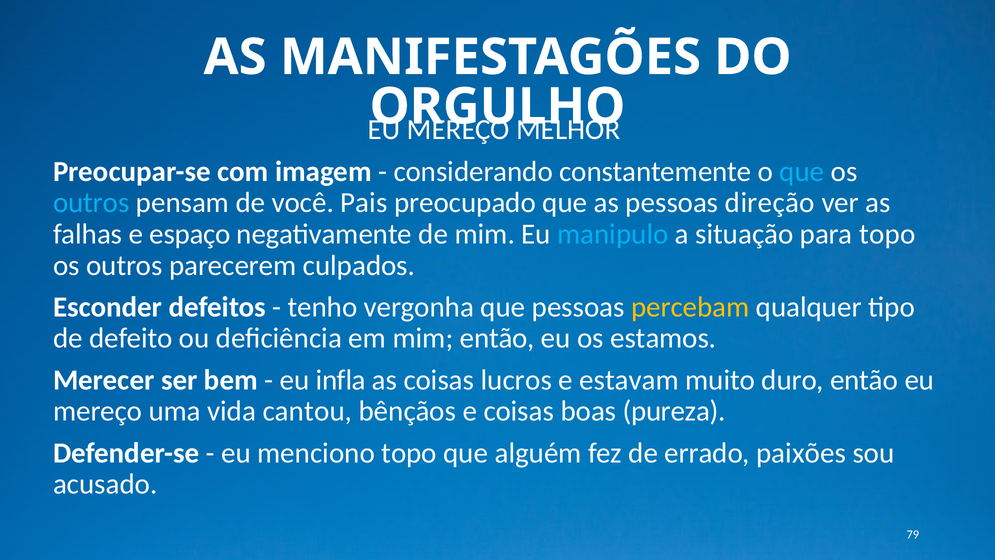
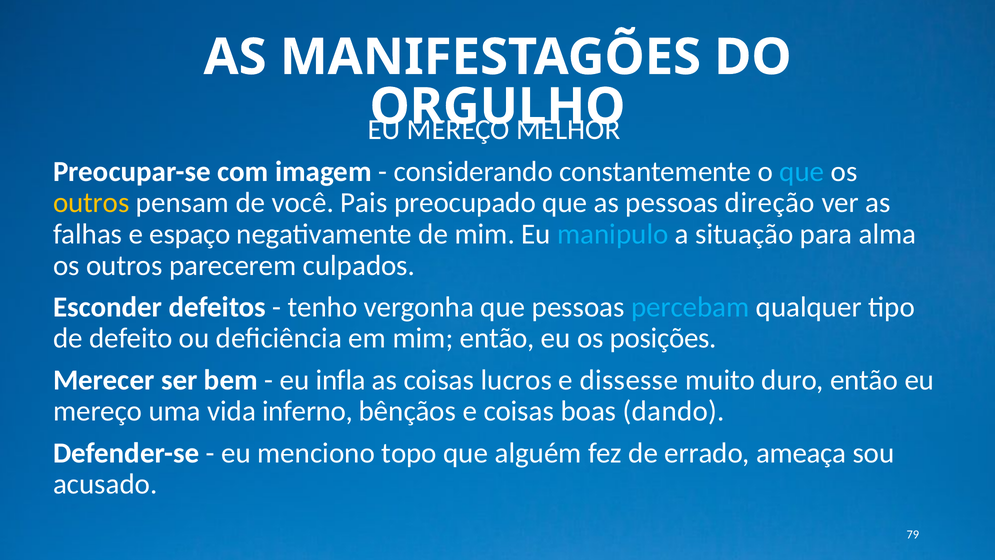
outros at (91, 203) colour: light blue -> yellow
para topo: topo -> alma
percebam colour: yellow -> light blue
estamos: estamos -> posições
estavam: estavam -> dissesse
cantou: cantou -> inferno
pureza: pureza -> dando
paixões: paixões -> ameaça
